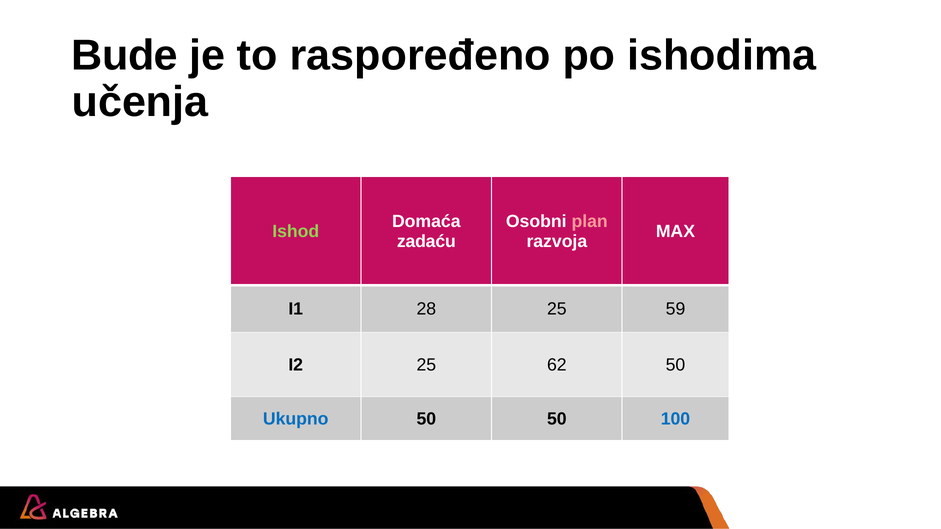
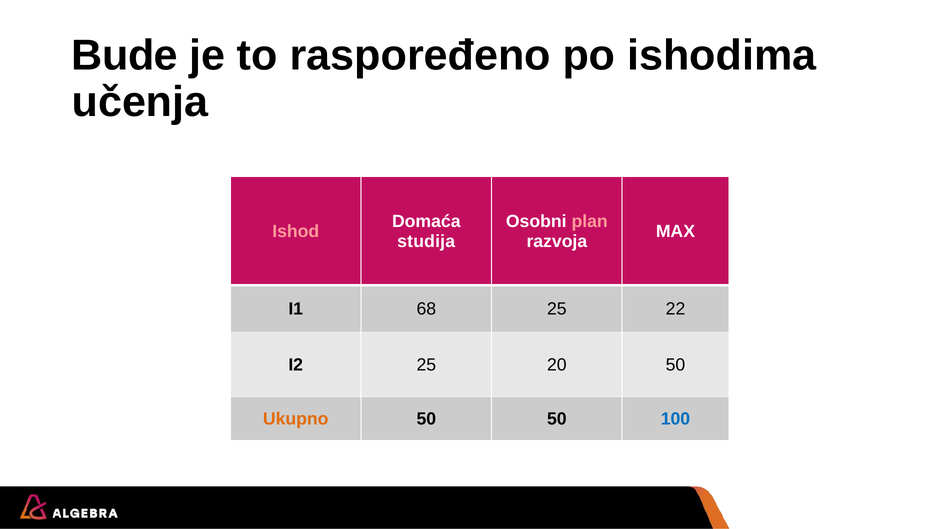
Ishod colour: light green -> pink
zadaću: zadaću -> studija
28: 28 -> 68
59: 59 -> 22
62: 62 -> 20
Ukupno colour: blue -> orange
